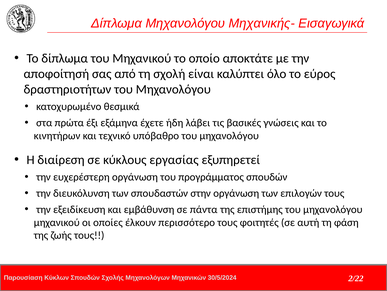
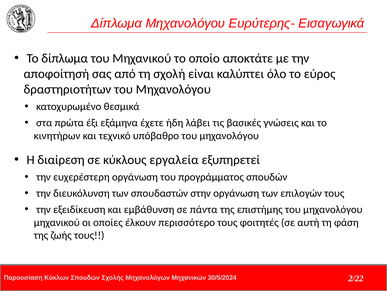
Μηχανικής-: Μηχανικής- -> Ευρύτερης-
εργασίας: εργασίας -> εργαλεία
